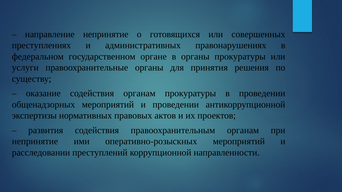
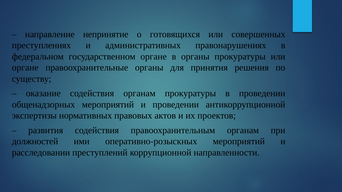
услуги at (25, 68): услуги -> органе
непринятие at (35, 142): непринятие -> должностей
